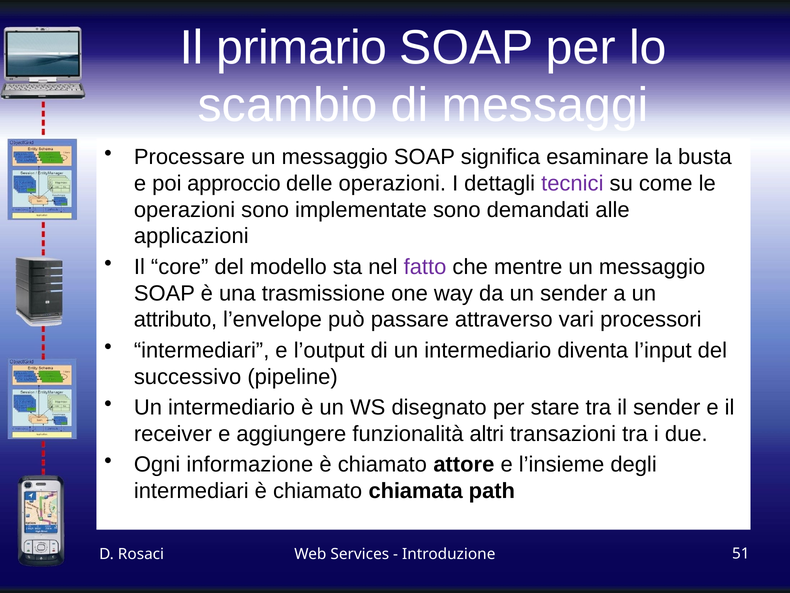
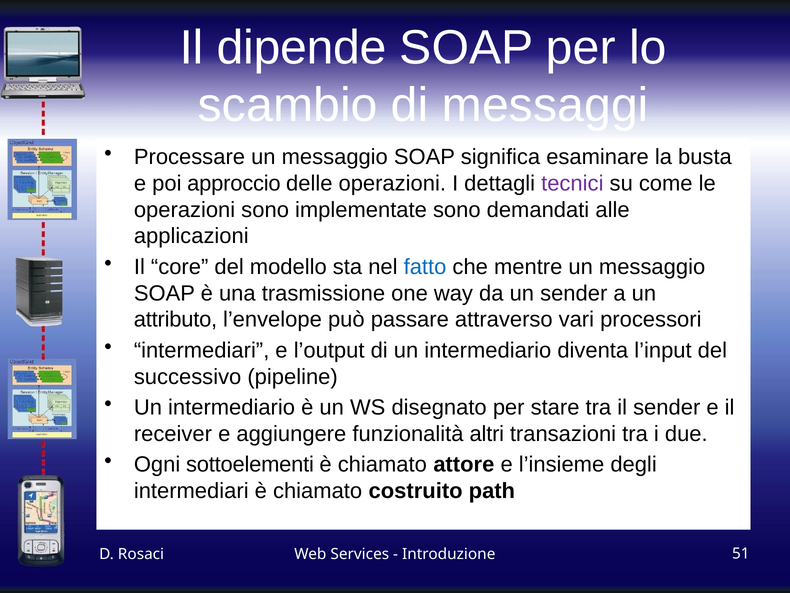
primario: primario -> dipende
fatto colour: purple -> blue
informazione: informazione -> sottoelementi
chiamata: chiamata -> costruito
